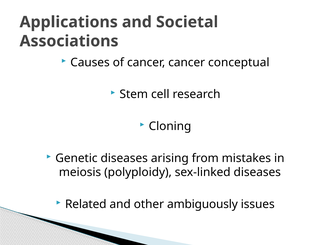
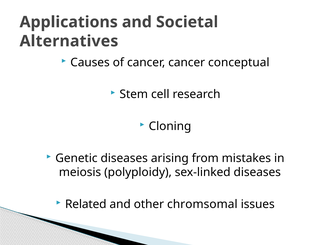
Associations: Associations -> Alternatives
ambiguously: ambiguously -> chromsomal
